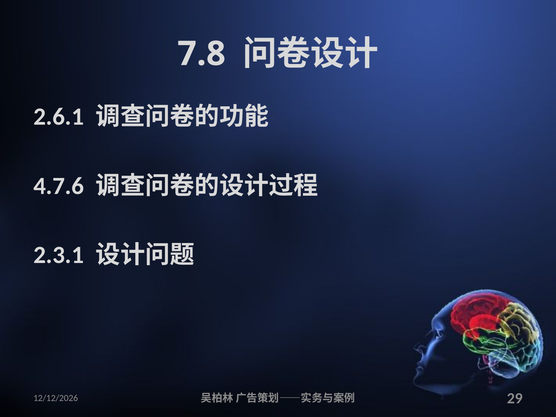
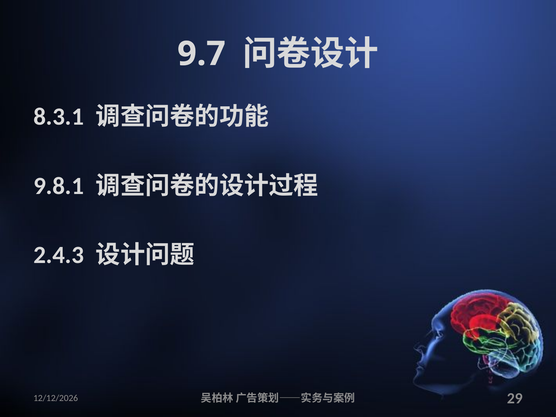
7.8: 7.8 -> 9.7
2.6.1: 2.6.1 -> 8.3.1
4.7.6: 4.7.6 -> 9.8.1
2.3.1: 2.3.1 -> 2.4.3
